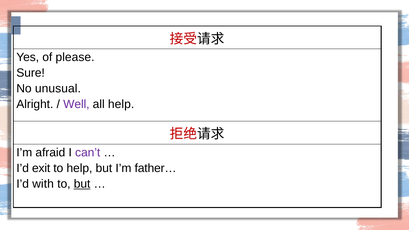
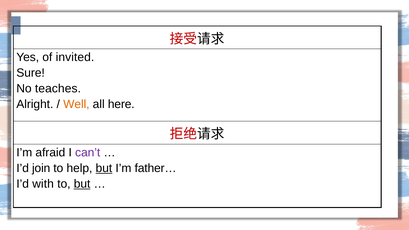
please: please -> invited
unusual: unusual -> teaches
Well colour: purple -> orange
all help: help -> here
exit: exit -> join
but at (104, 168) underline: none -> present
